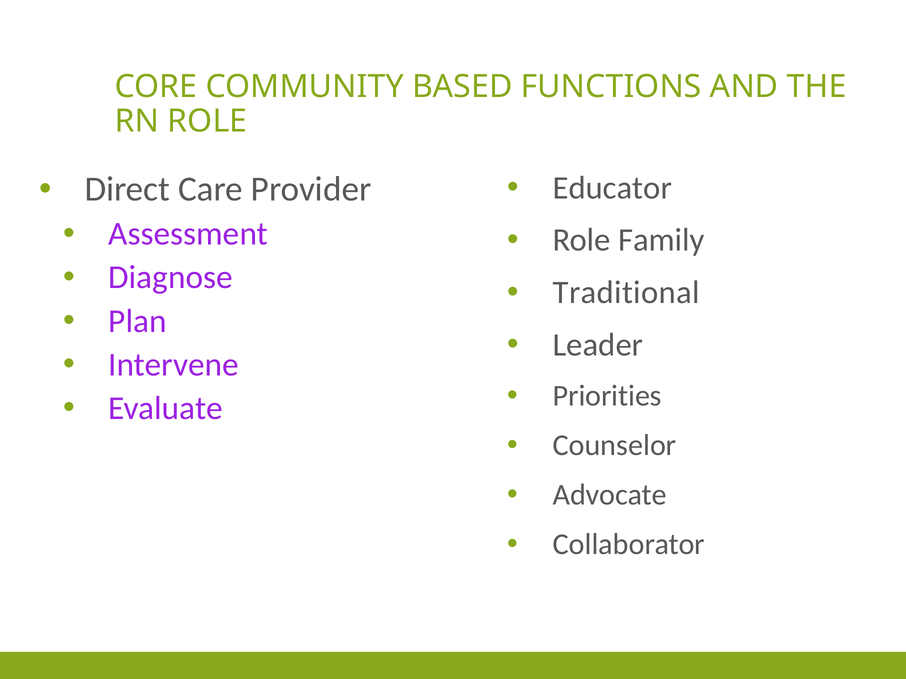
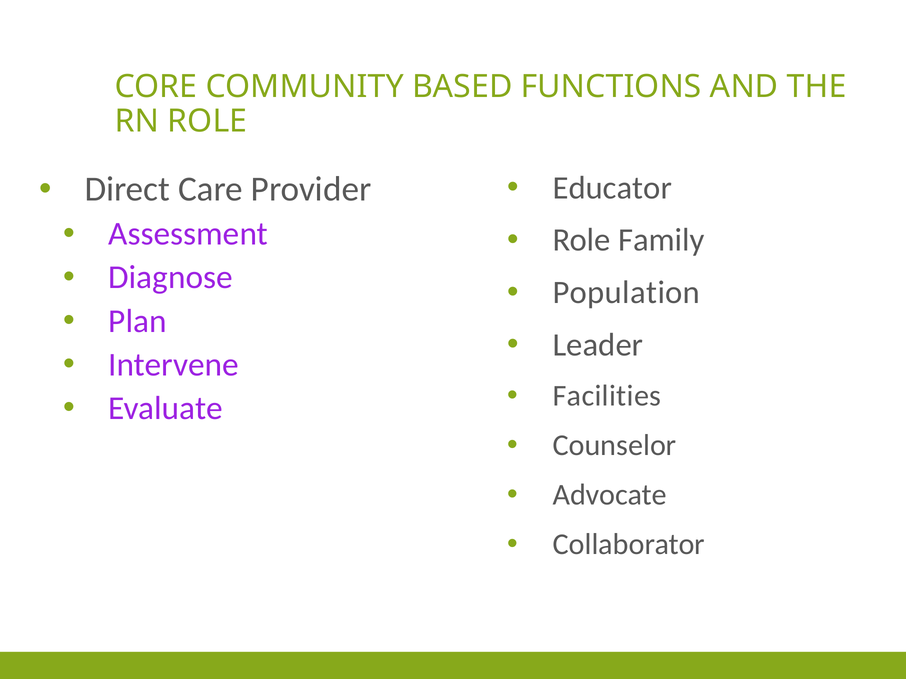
Traditional: Traditional -> Population
Priorities: Priorities -> Facilities
